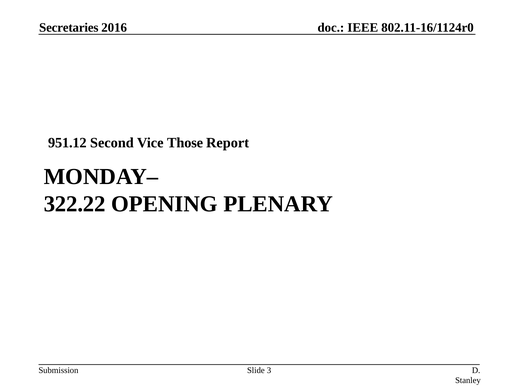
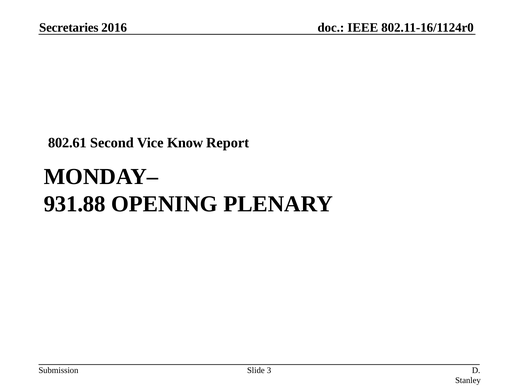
951.12: 951.12 -> 802.61
Those: Those -> Know
322.22: 322.22 -> 931.88
